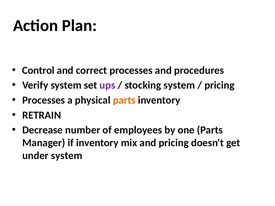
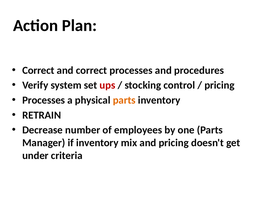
Control at (38, 70): Control -> Correct
ups colour: purple -> red
stocking system: system -> control
under system: system -> criteria
